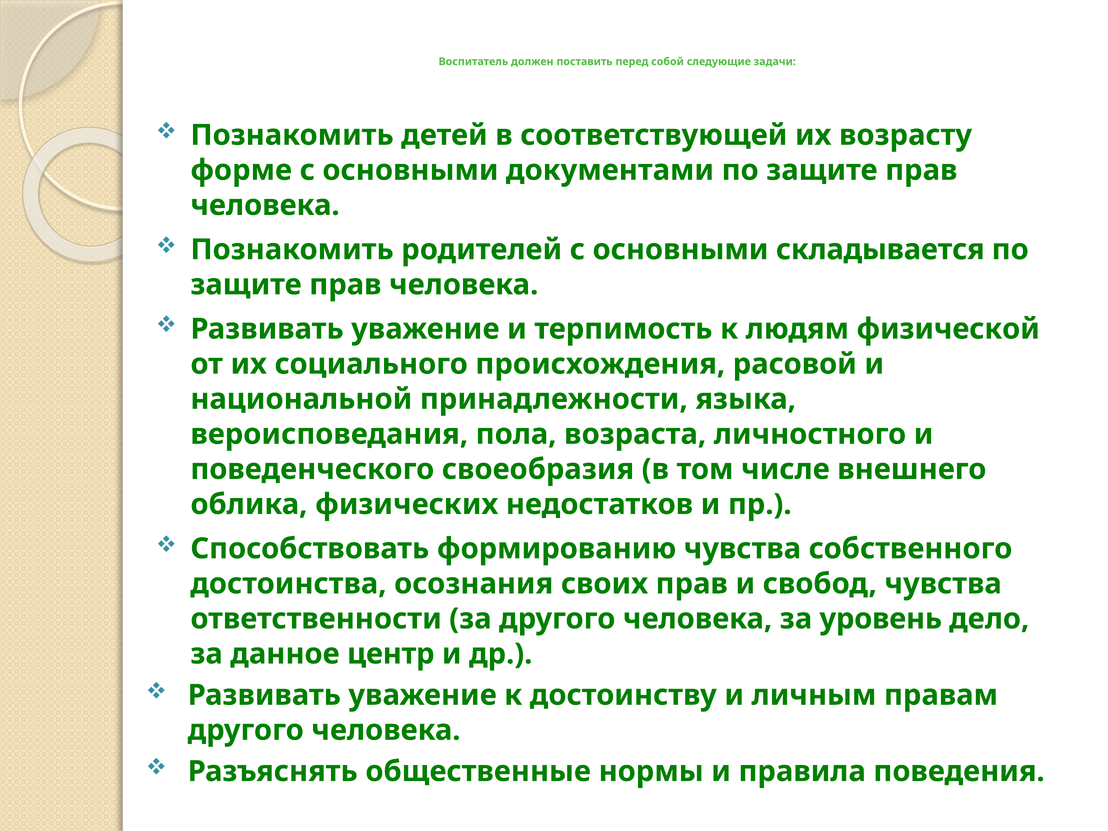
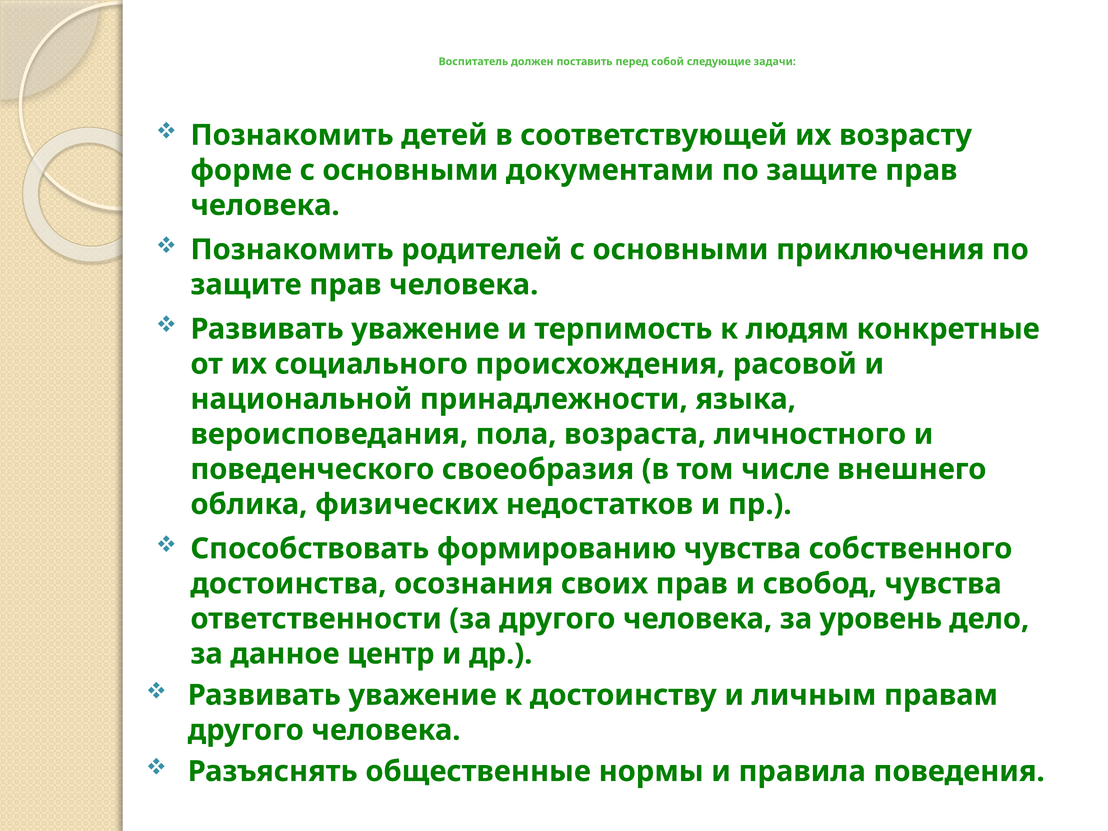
складывается: складывается -> приключения
физической: физической -> конкретные
